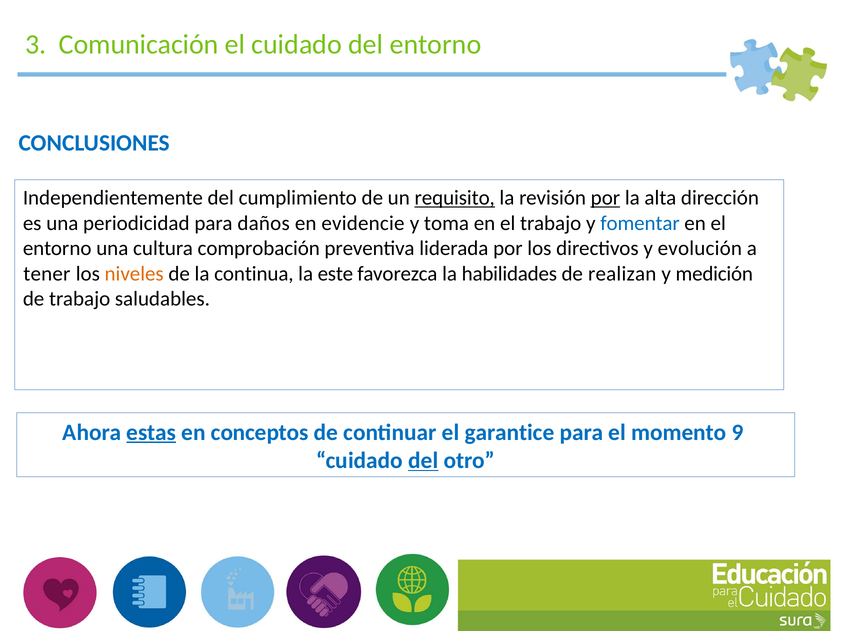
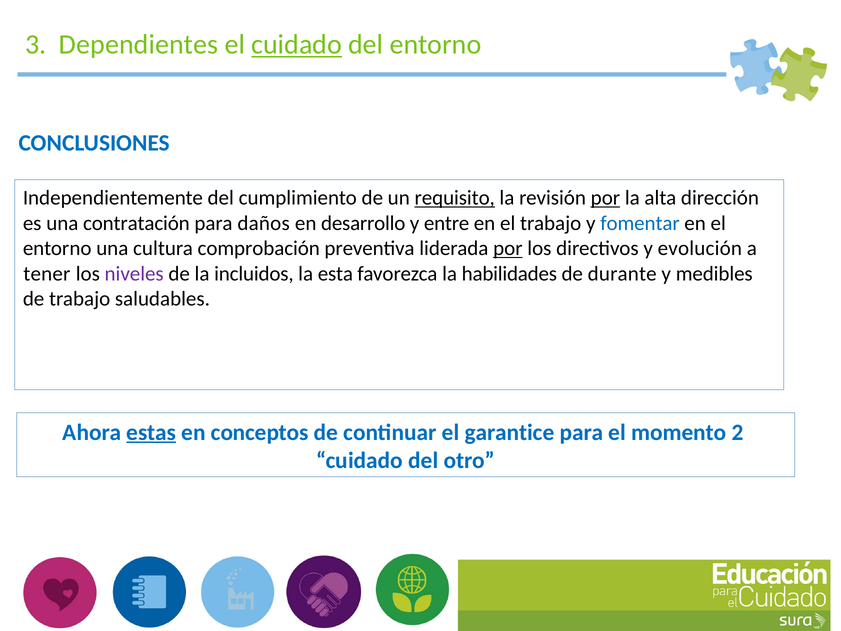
Comunicación: Comunicación -> Dependientes
cuidado at (297, 45) underline: none -> present
periodicidad: periodicidad -> contratación
evidencie: evidencie -> desarrollo
toma: toma -> entre
por at (508, 248) underline: none -> present
niveles colour: orange -> purple
continua: continua -> incluidos
este: este -> esta
realizan: realizan -> durante
medición: medición -> medibles
9: 9 -> 2
del at (423, 460) underline: present -> none
